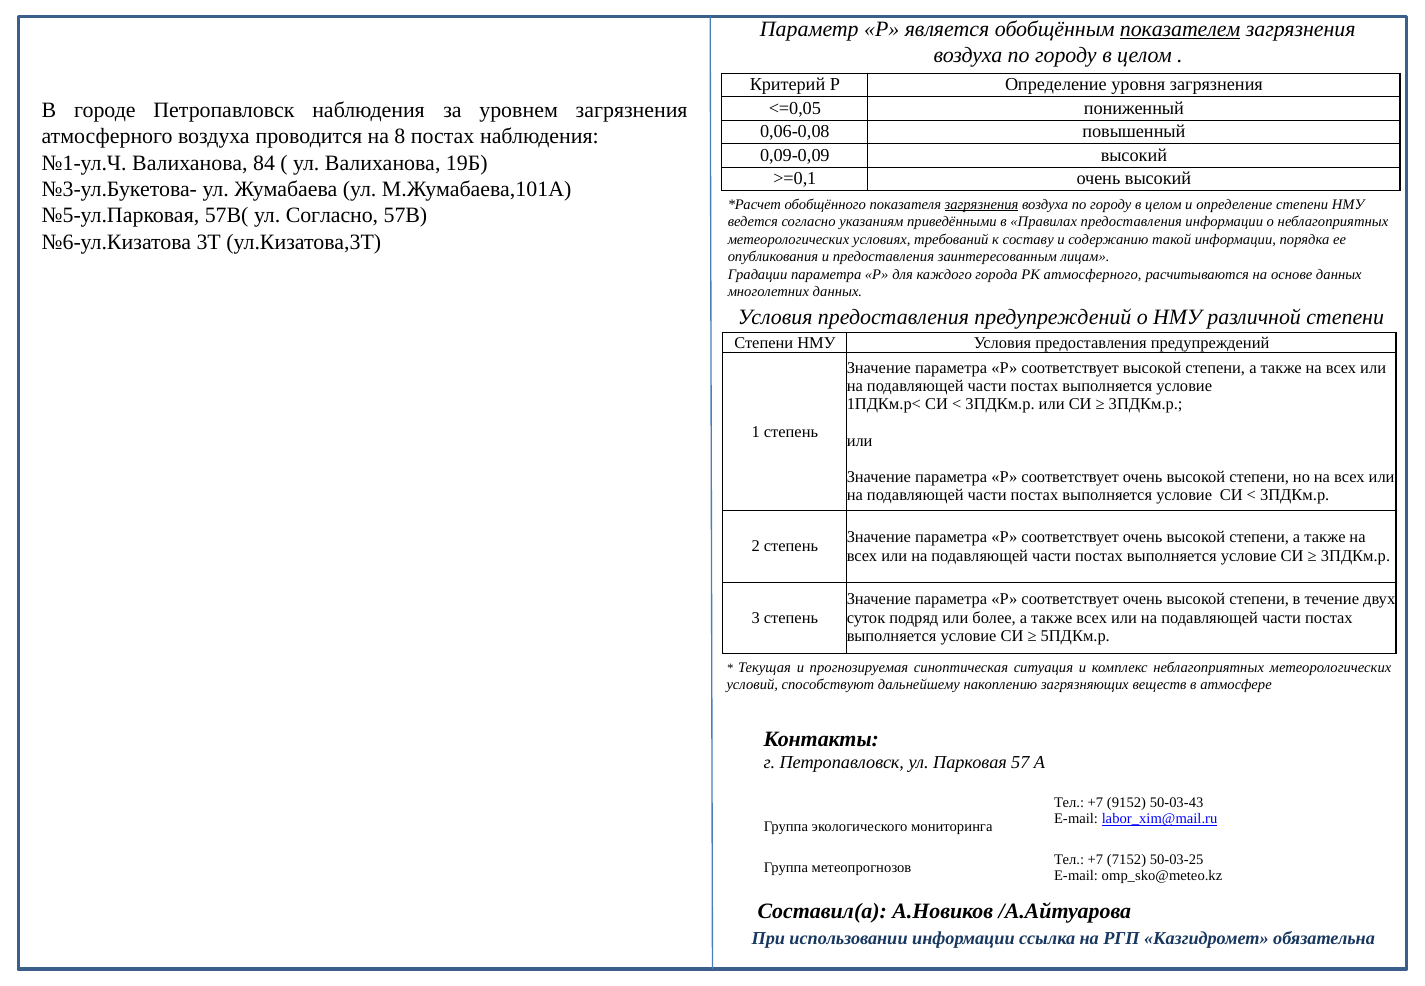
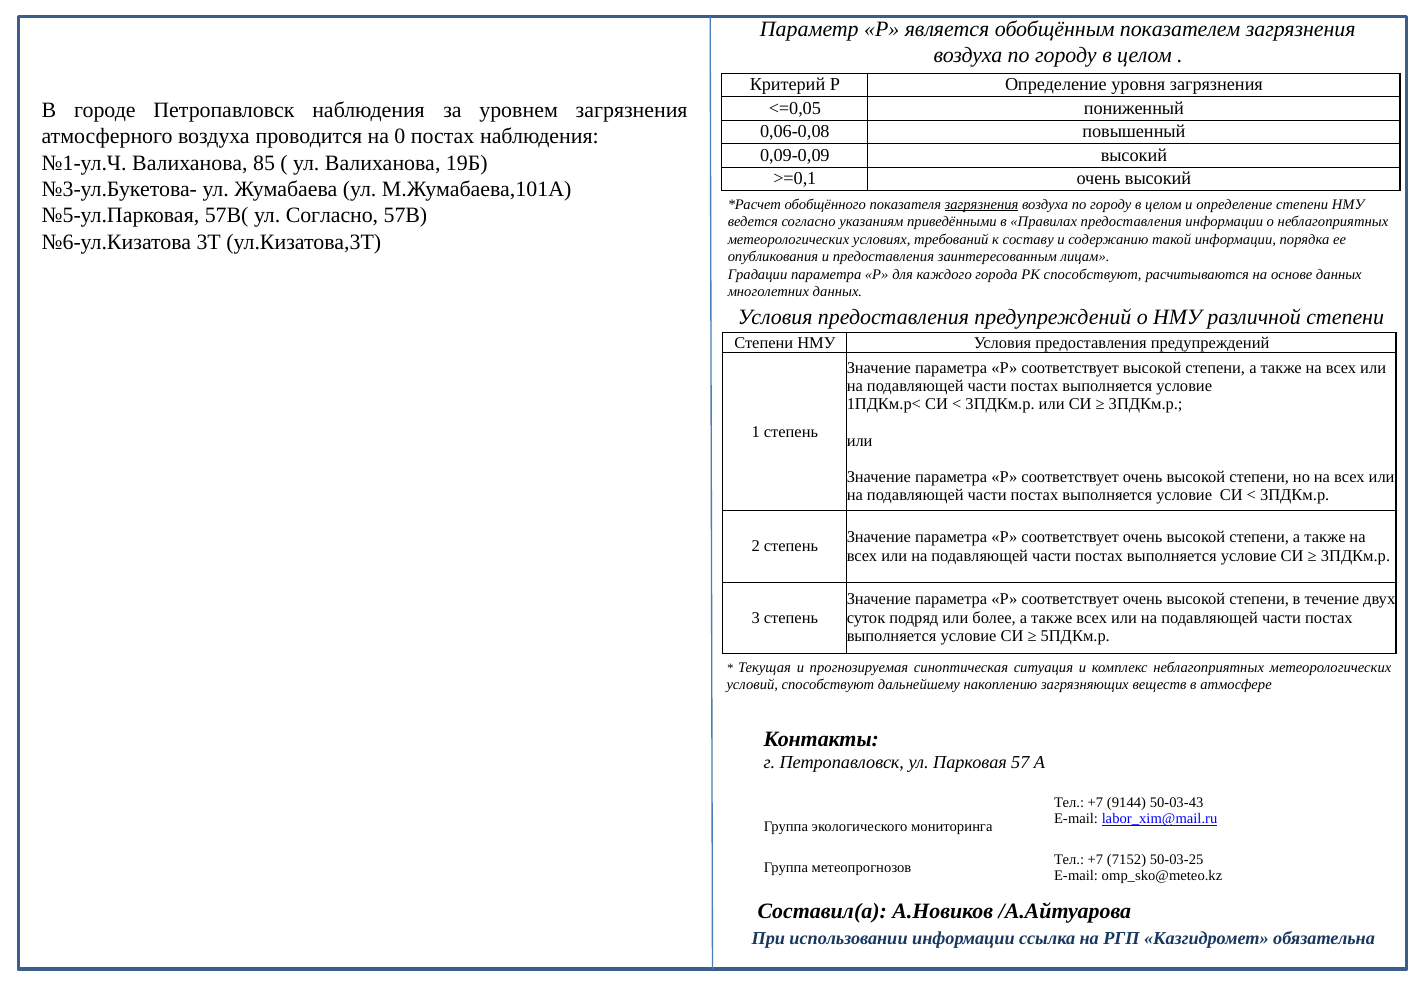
показателем underline: present -> none
8: 8 -> 0
84: 84 -> 85
РК атмосферного: атмосферного -> способствуют
9152: 9152 -> 9144
